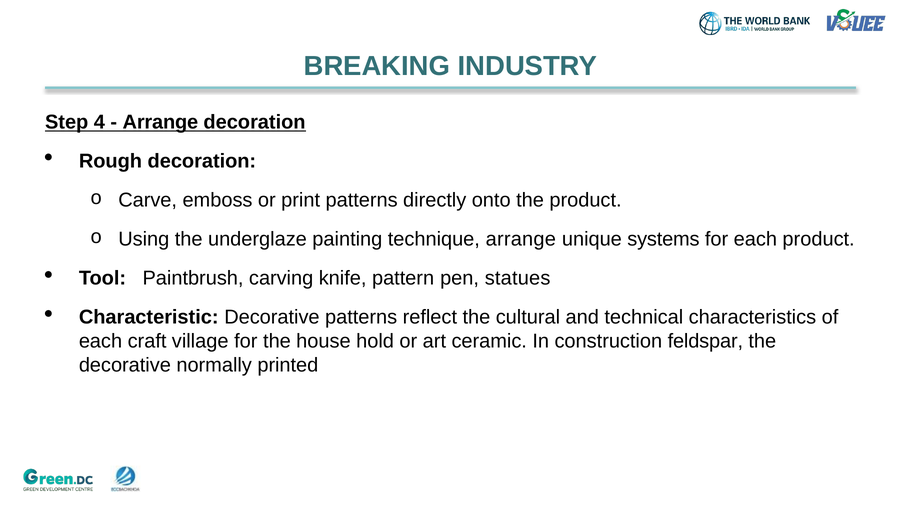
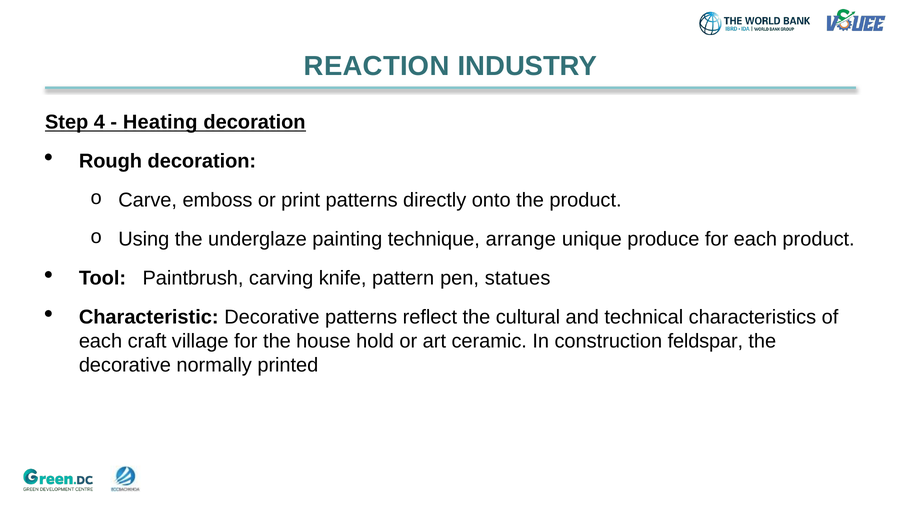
BREAKING: BREAKING -> REACTION
Arrange at (160, 122): Arrange -> Heating
systems: systems -> produce
